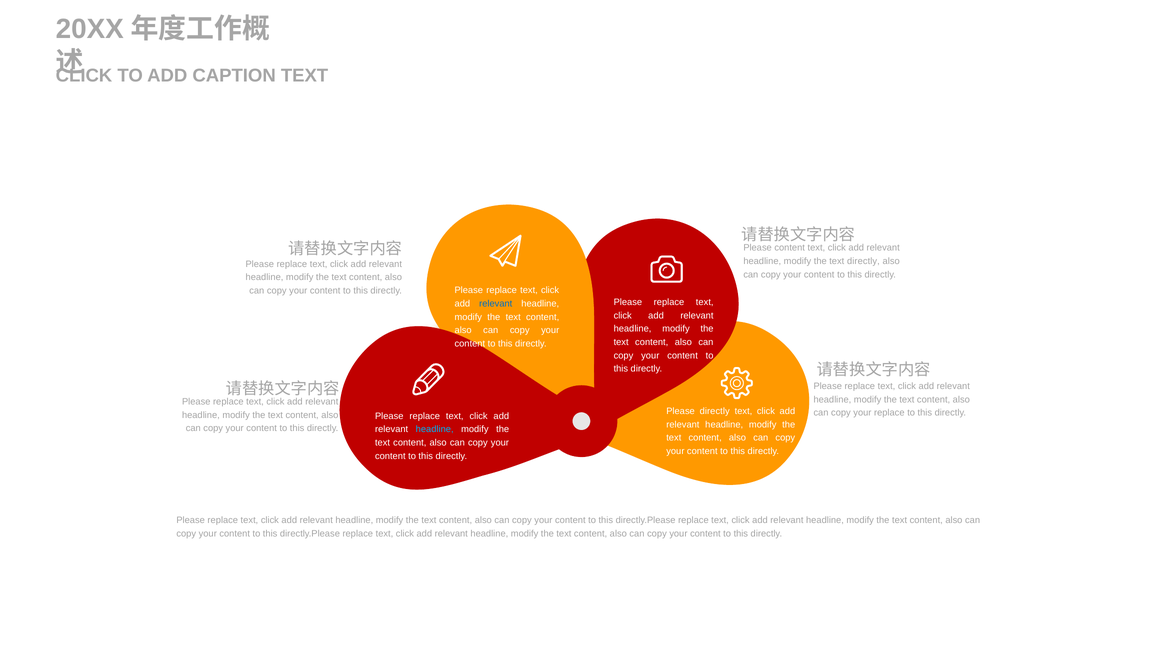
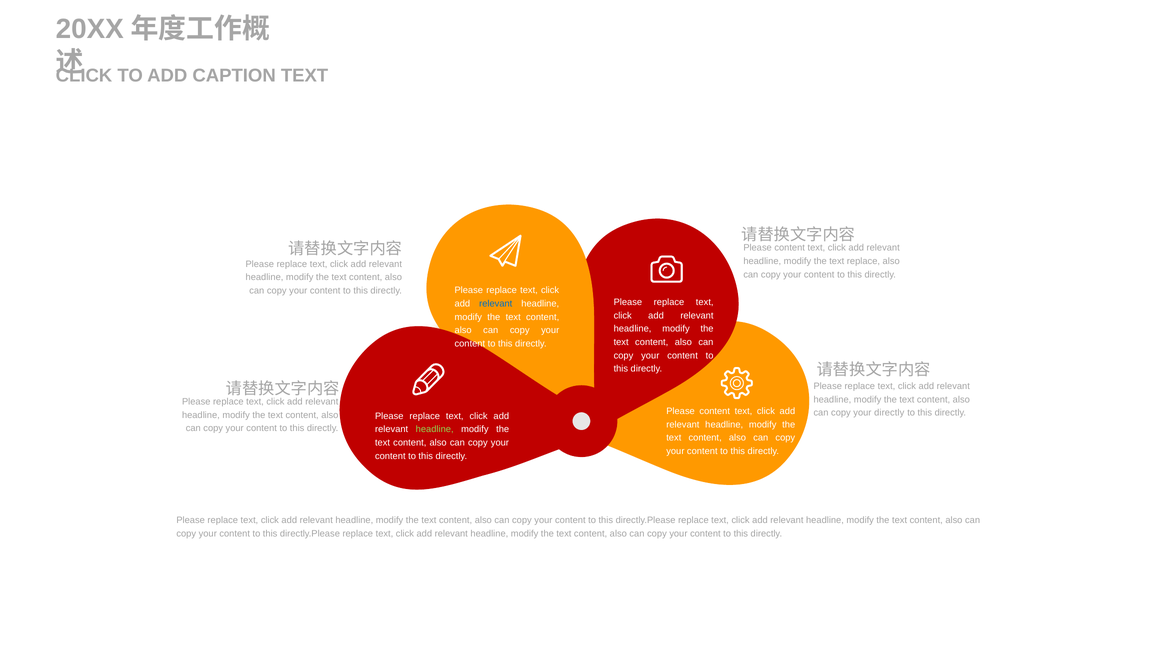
text directly: directly -> replace
directly at (715, 411): directly -> content
your replace: replace -> directly
headline at (435, 430) colour: light blue -> light green
